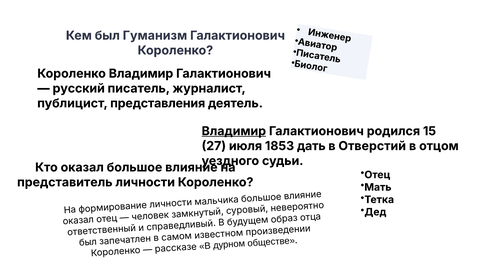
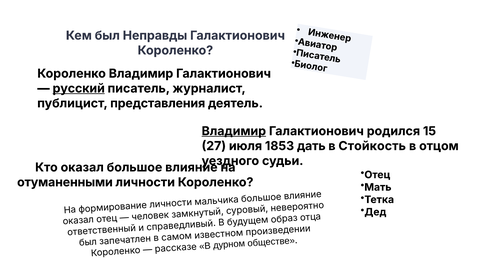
Гуманизм: Гуманизм -> Неправды
русский underline: none -> present
Отверстий: Отверстий -> Стойкость
представитель: представитель -> отуманенными
